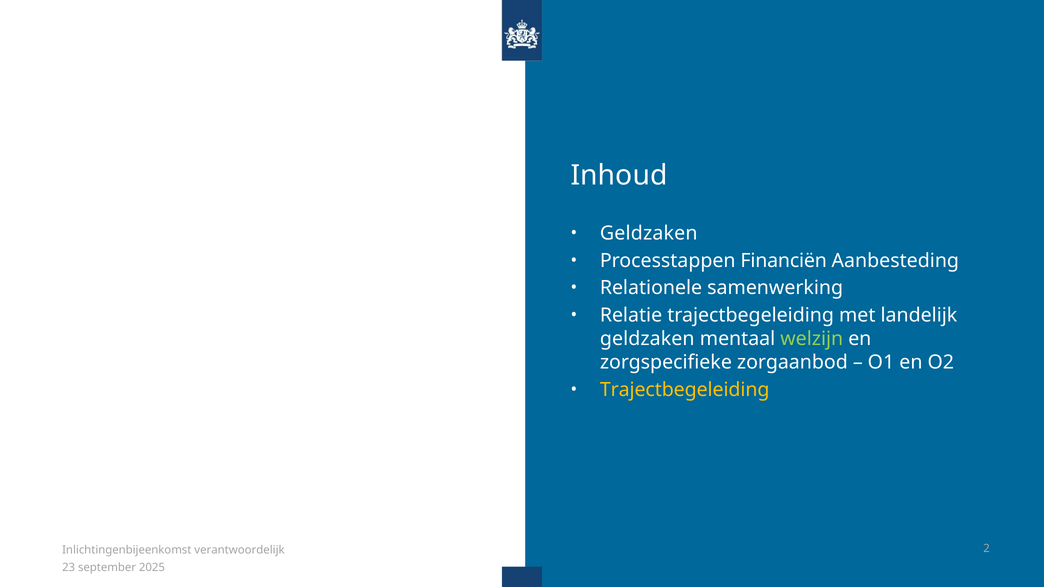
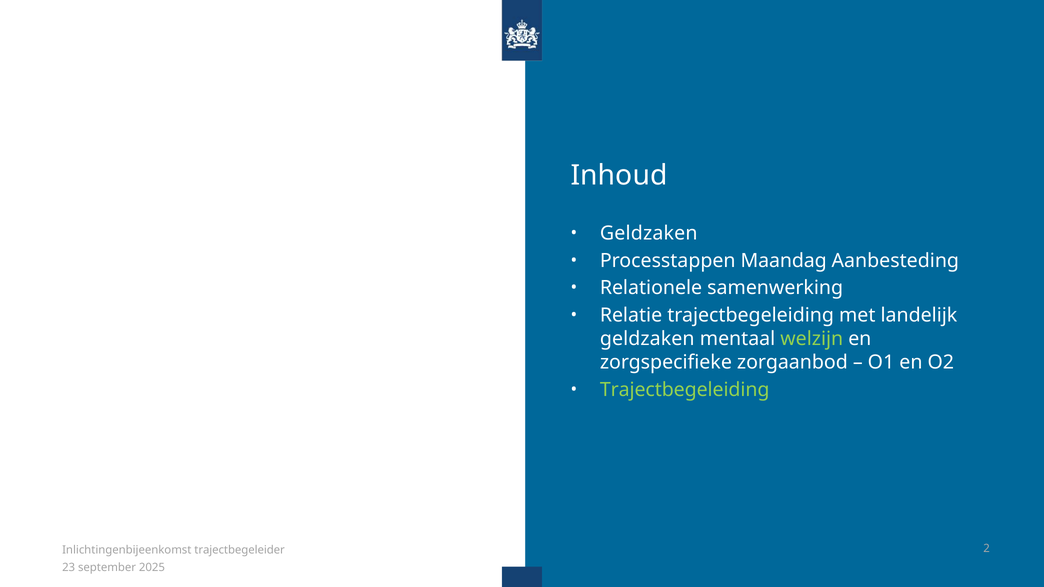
Financiën: Financiën -> Maandag
Trajectbegeleiding at (685, 390) colour: yellow -> light green
verantwoordelijk: verantwoordelijk -> trajectbegeleider
